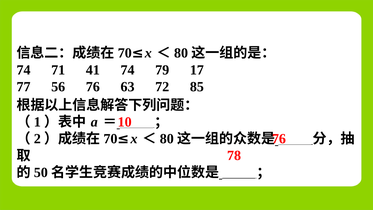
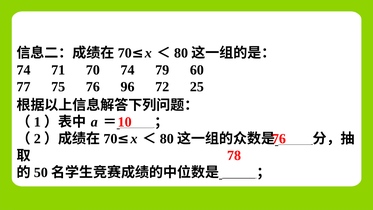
41: 41 -> 70
17: 17 -> 60
56: 56 -> 75
63: 63 -> 96
85: 85 -> 25
